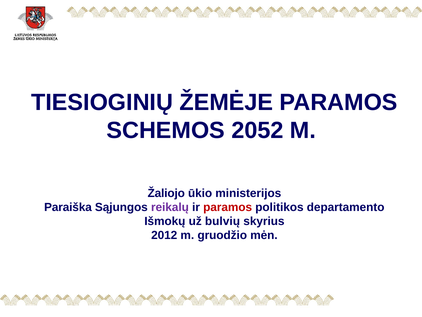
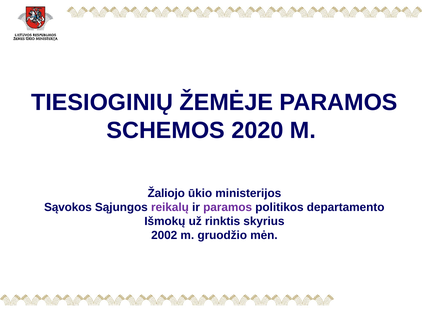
2052: 2052 -> 2020
Paraiška: Paraiška -> Sąvokos
paramos at (228, 207) colour: red -> purple
bulvių: bulvių -> rinktis
2012: 2012 -> 2002
